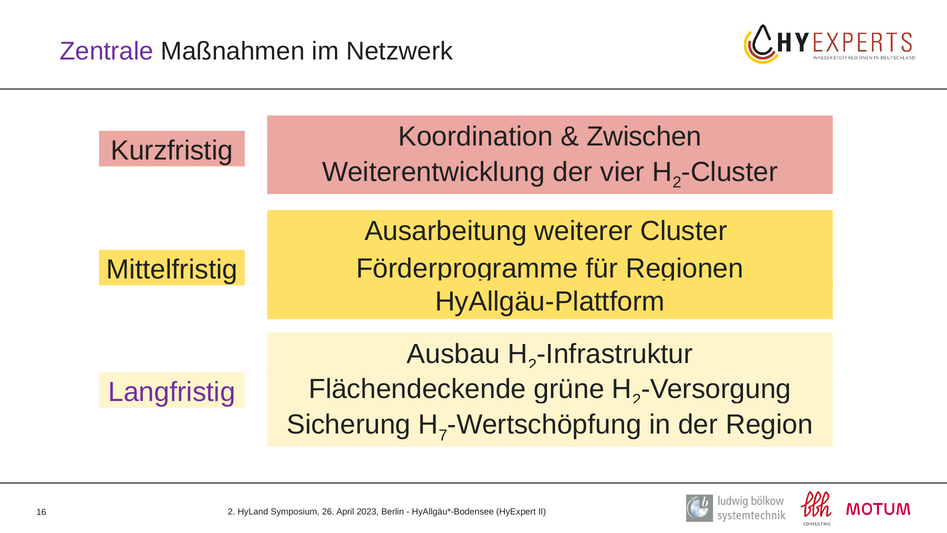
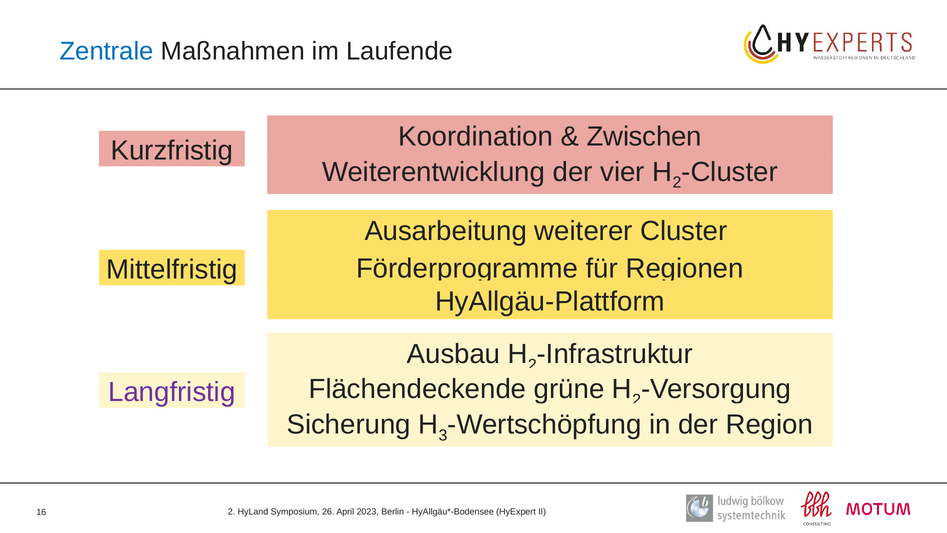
Zentrale colour: purple -> blue
Netzwerk: Netzwerk -> Laufende
7: 7 -> 3
